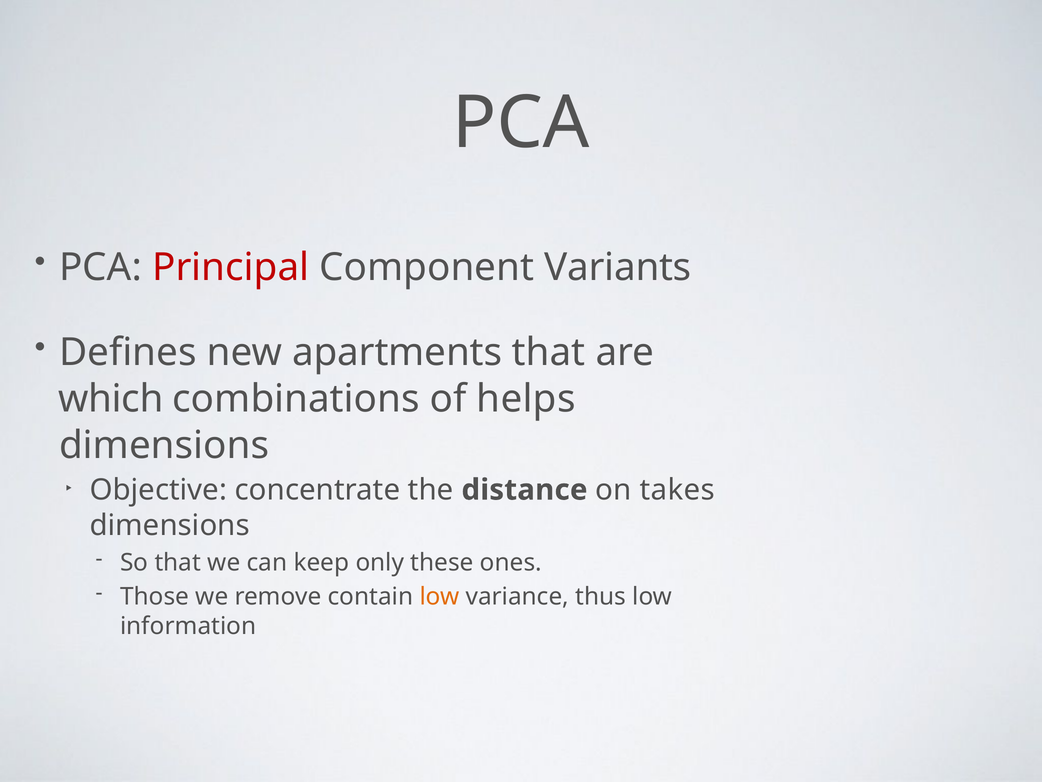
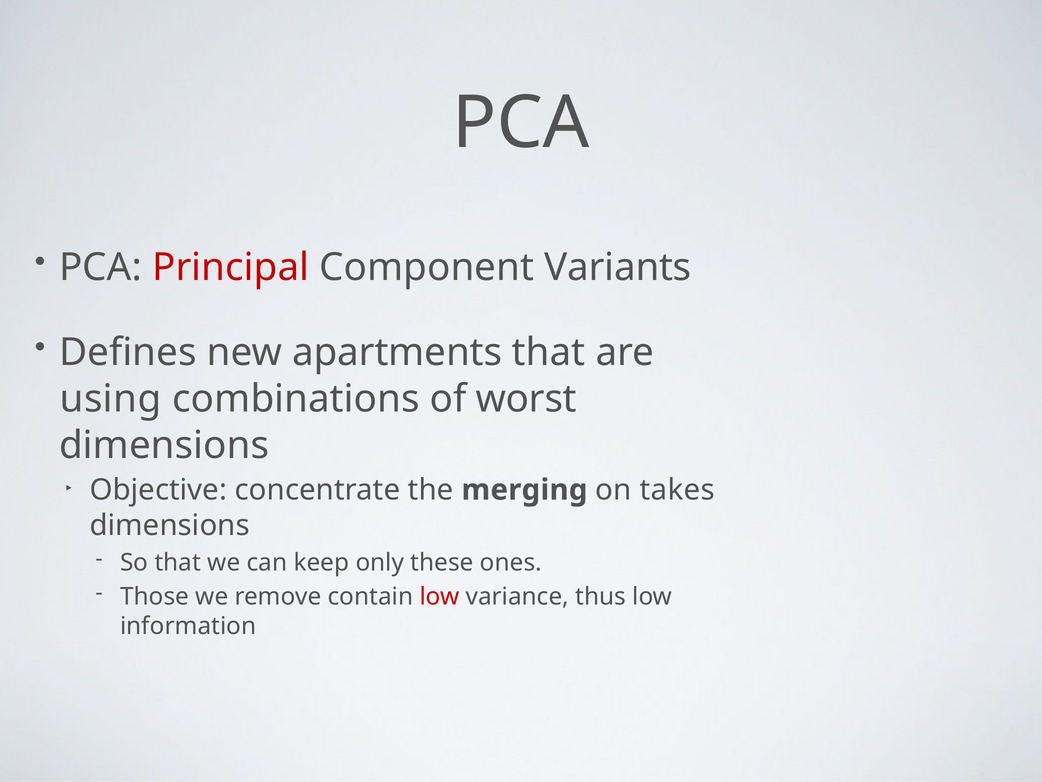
which: which -> using
helps: helps -> worst
distance: distance -> merging
low at (439, 597) colour: orange -> red
